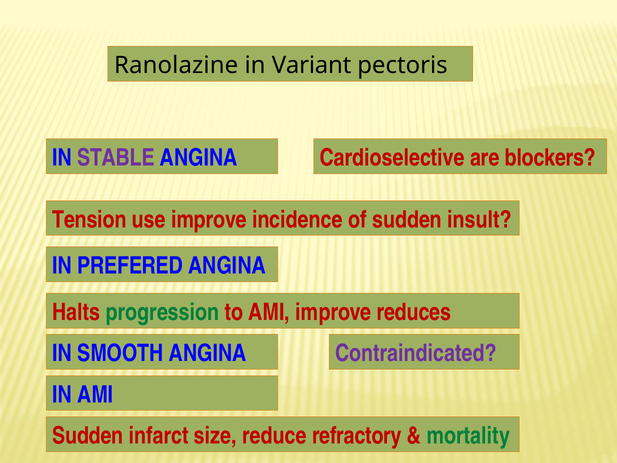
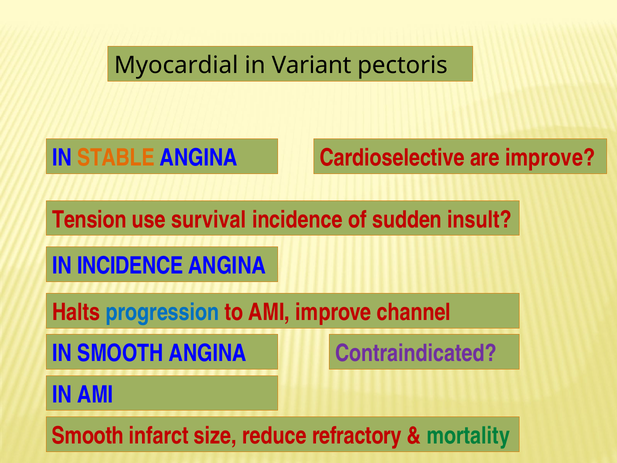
Ranolazine: Ranolazine -> Myocardial
STABLE colour: purple -> orange
are blockers: blockers -> improve
use improve: improve -> survival
IN PREFERED: PREFERED -> INCIDENCE
progression colour: green -> blue
reduces: reduces -> channel
Sudden at (88, 436): Sudden -> Smooth
